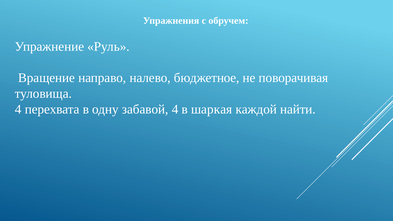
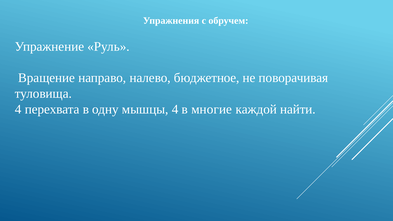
забавой: забавой -> мышцы
шаркая: шаркая -> многие
